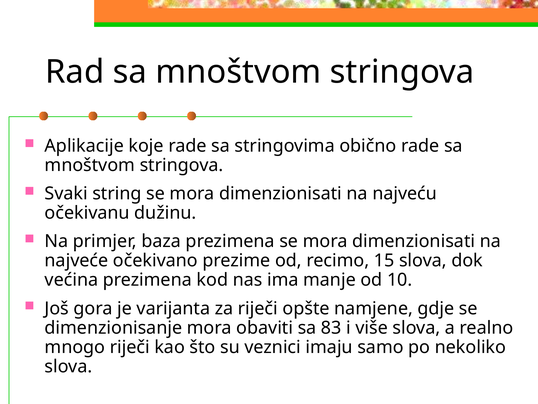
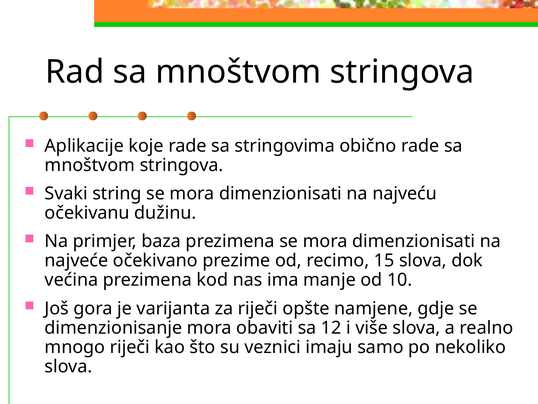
83: 83 -> 12
